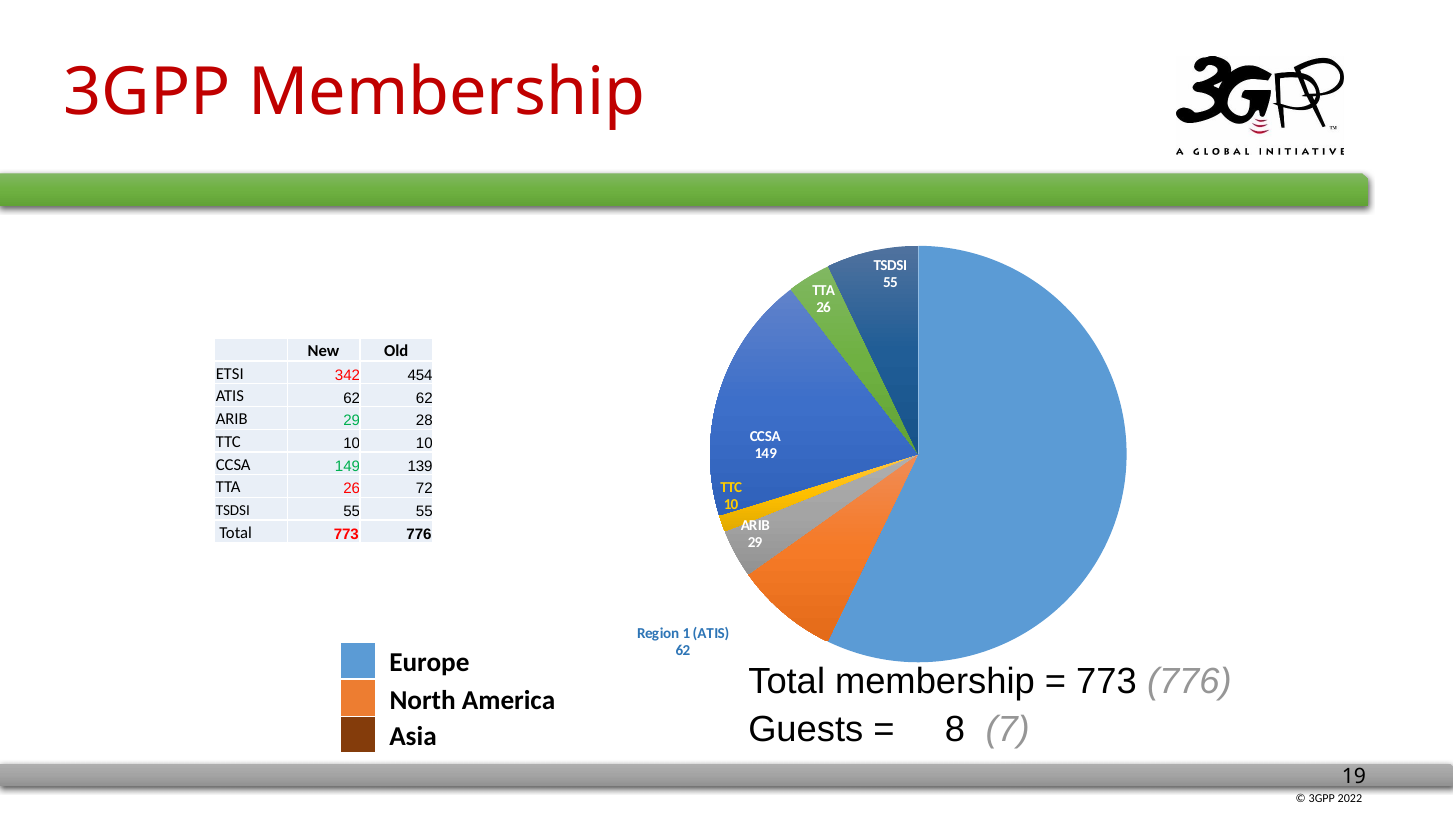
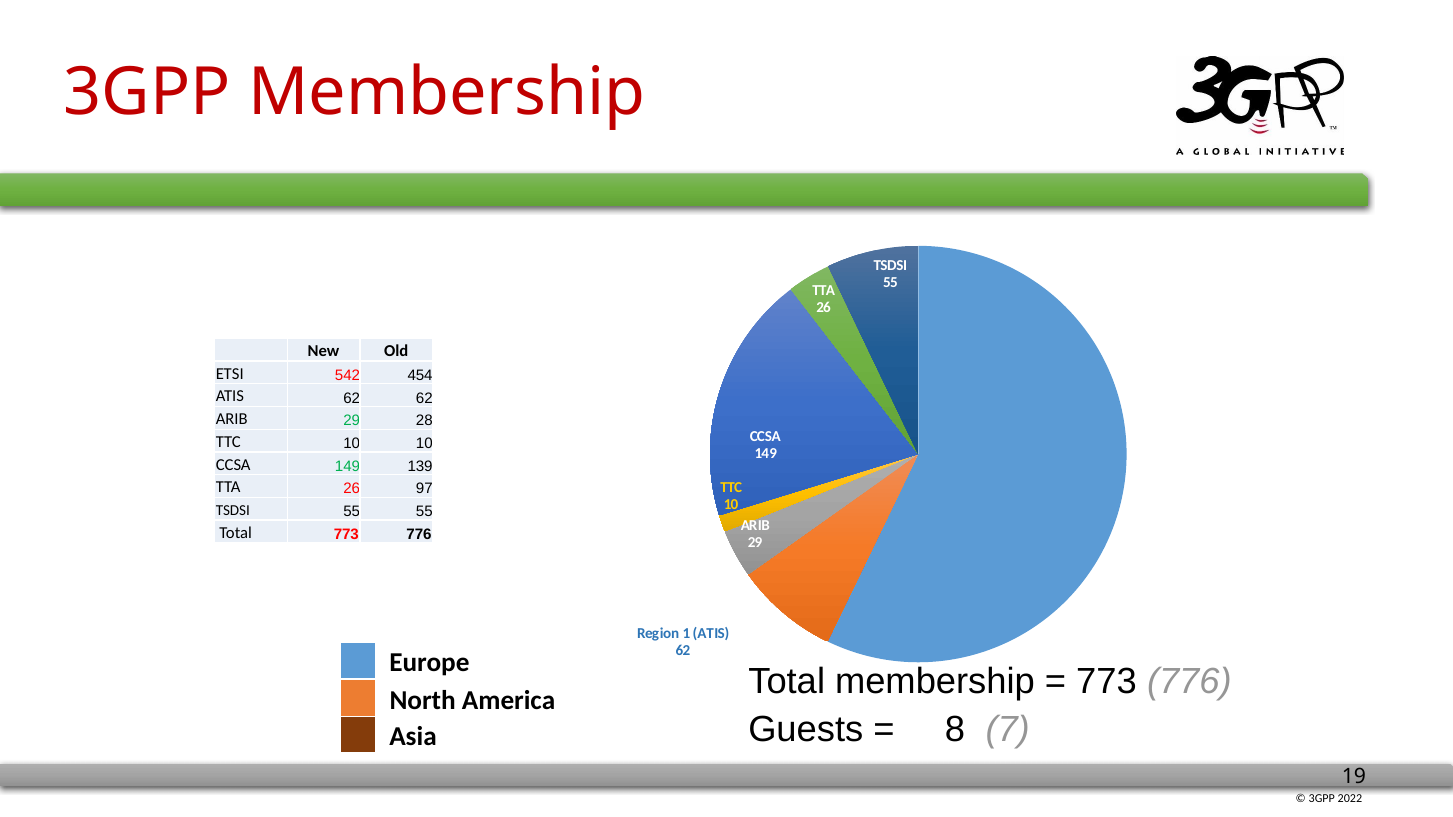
342: 342 -> 542
72: 72 -> 97
